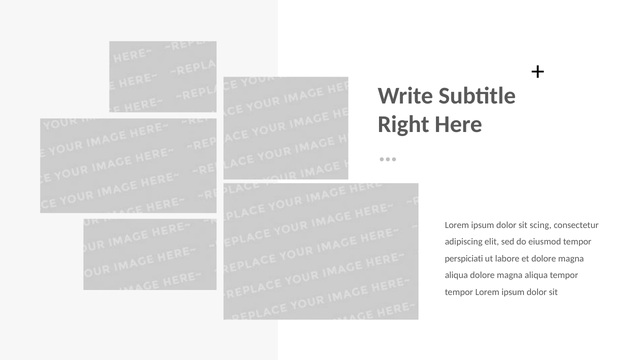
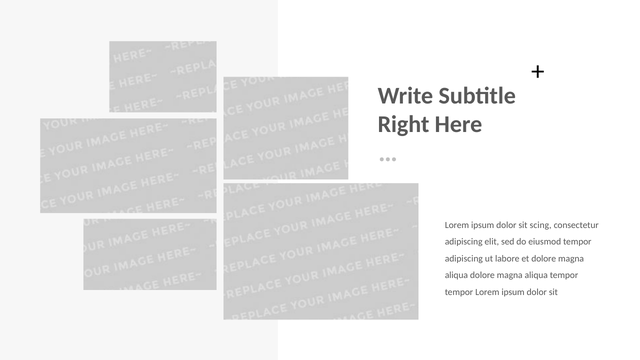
perspiciati at (464, 259): perspiciati -> adipiscing
